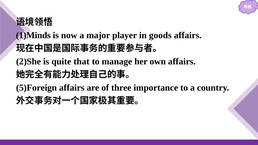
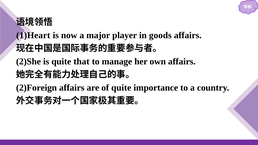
1)Minds: 1)Minds -> 1)Heart
5)Foreign: 5)Foreign -> 2)Foreign
of three: three -> quite
